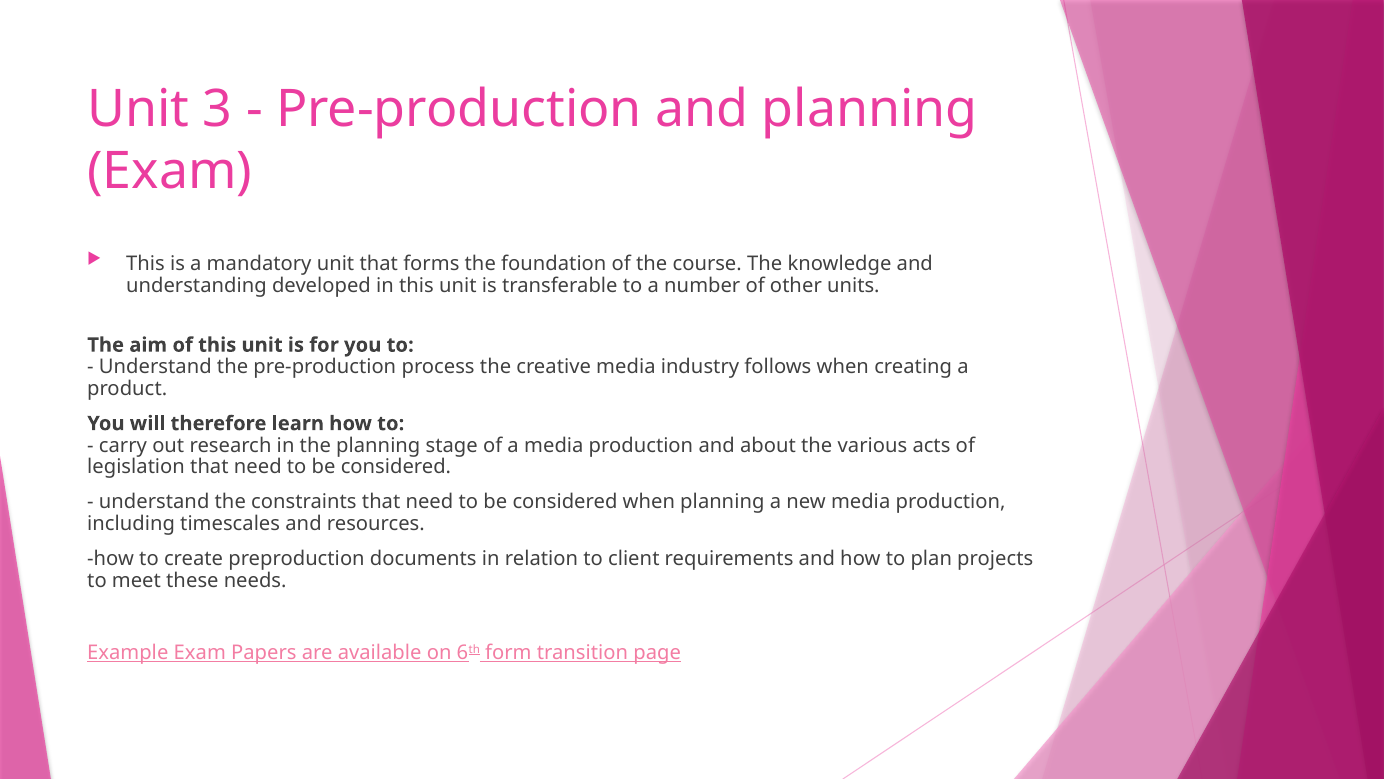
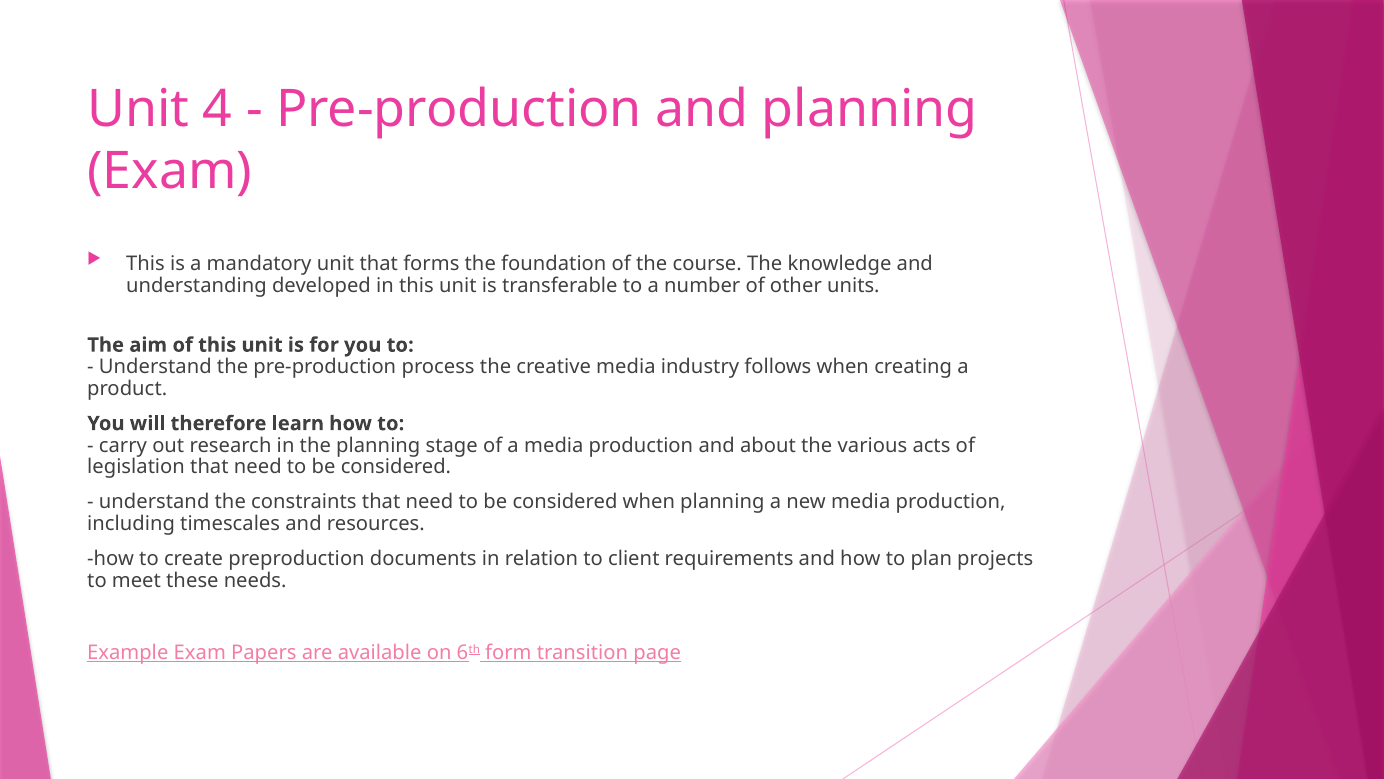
3: 3 -> 4
